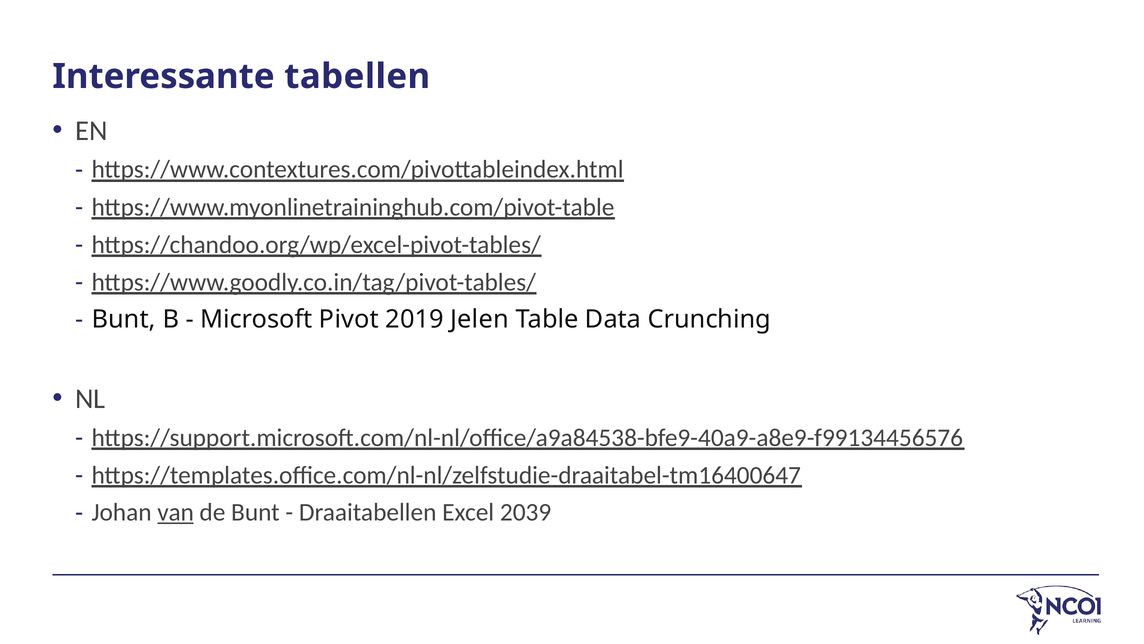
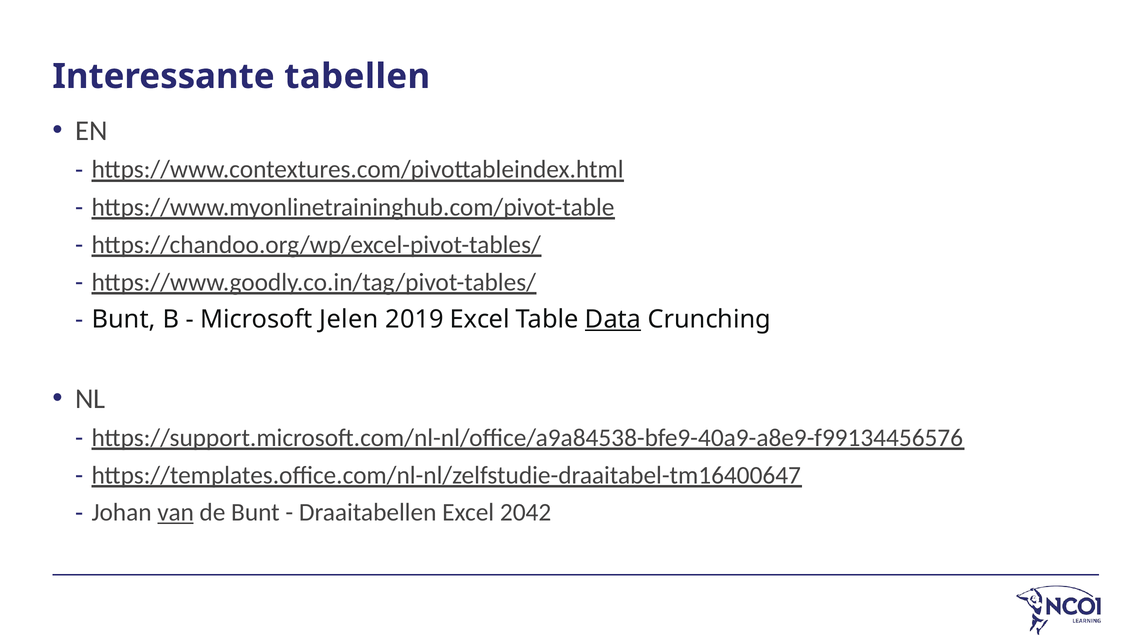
Pivot: Pivot -> Jelen
2019 Jelen: Jelen -> Excel
Data underline: none -> present
2039: 2039 -> 2042
